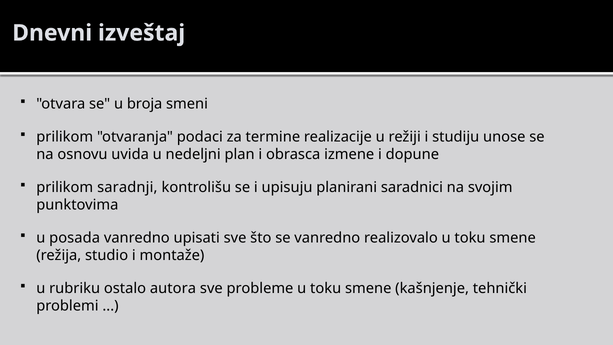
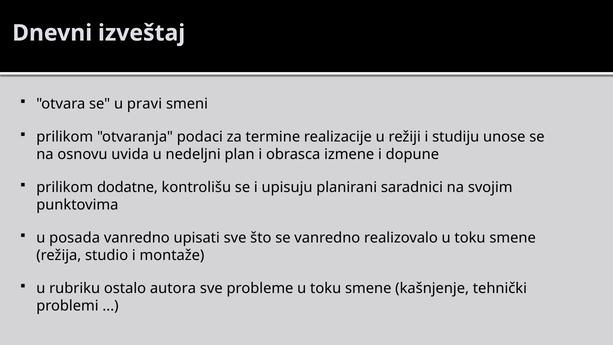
broja: broja -> pravi
saradnji: saradnji -> dodatne
